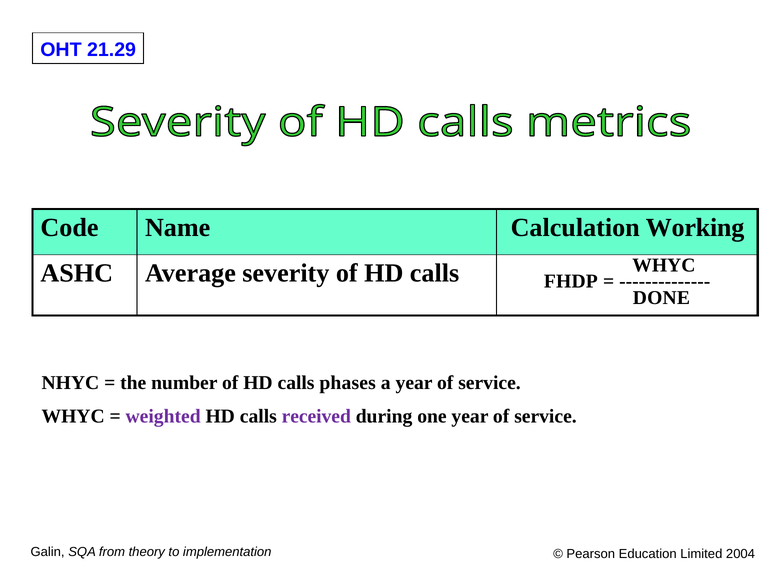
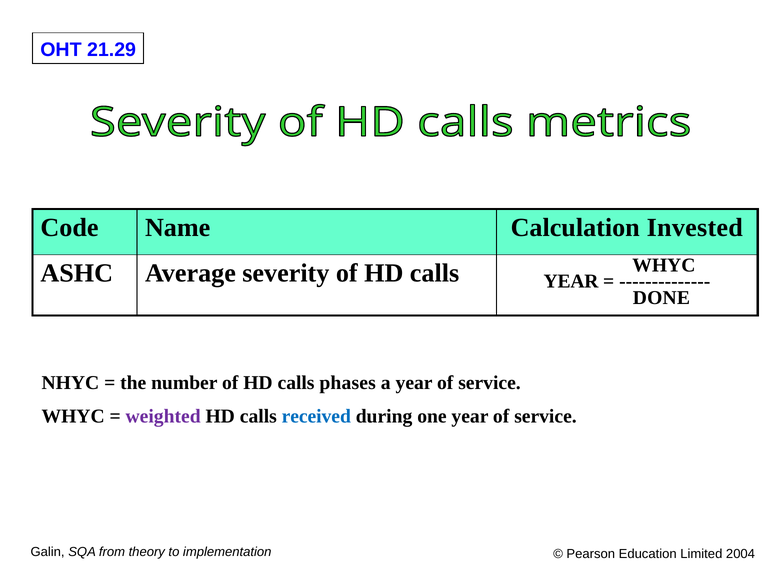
Working: Working -> Invested
FHDP at (571, 282): FHDP -> YEAR
received colour: purple -> blue
